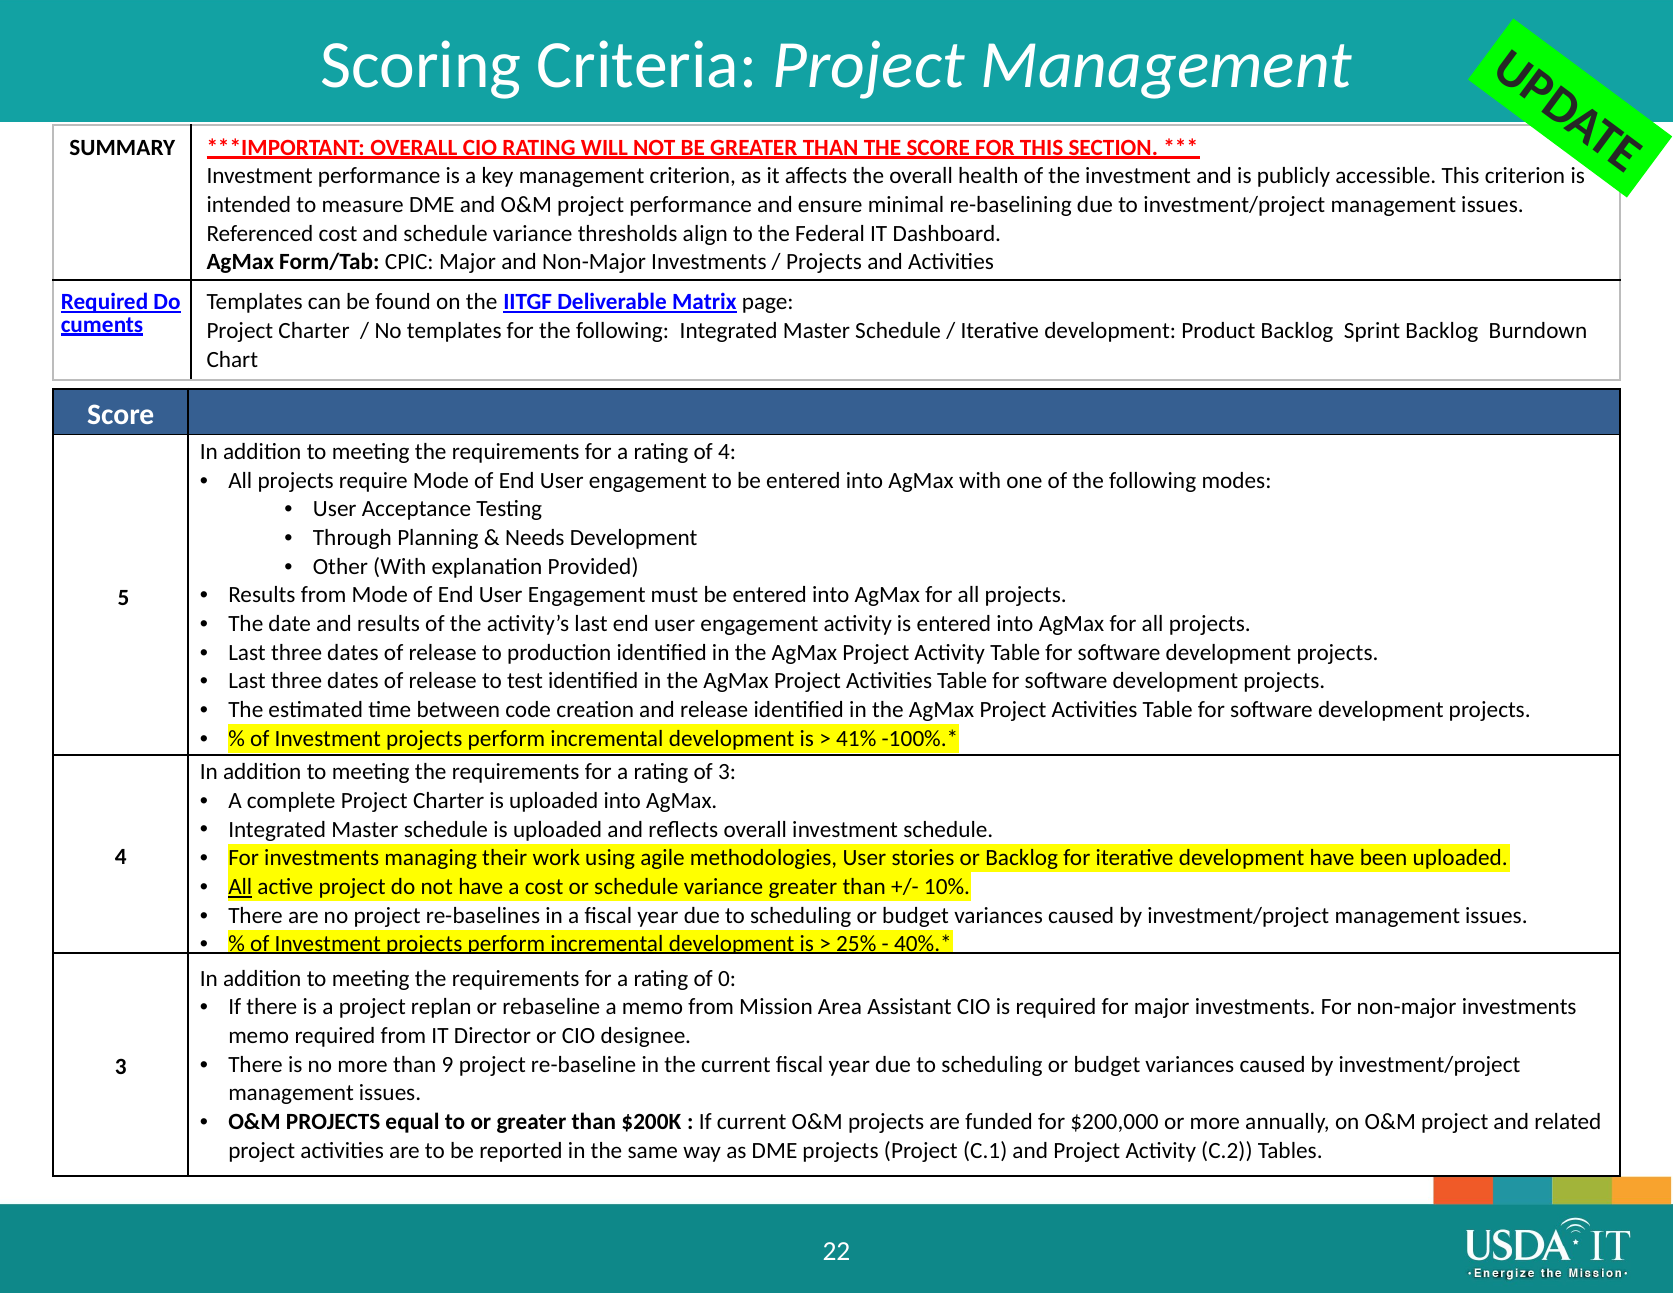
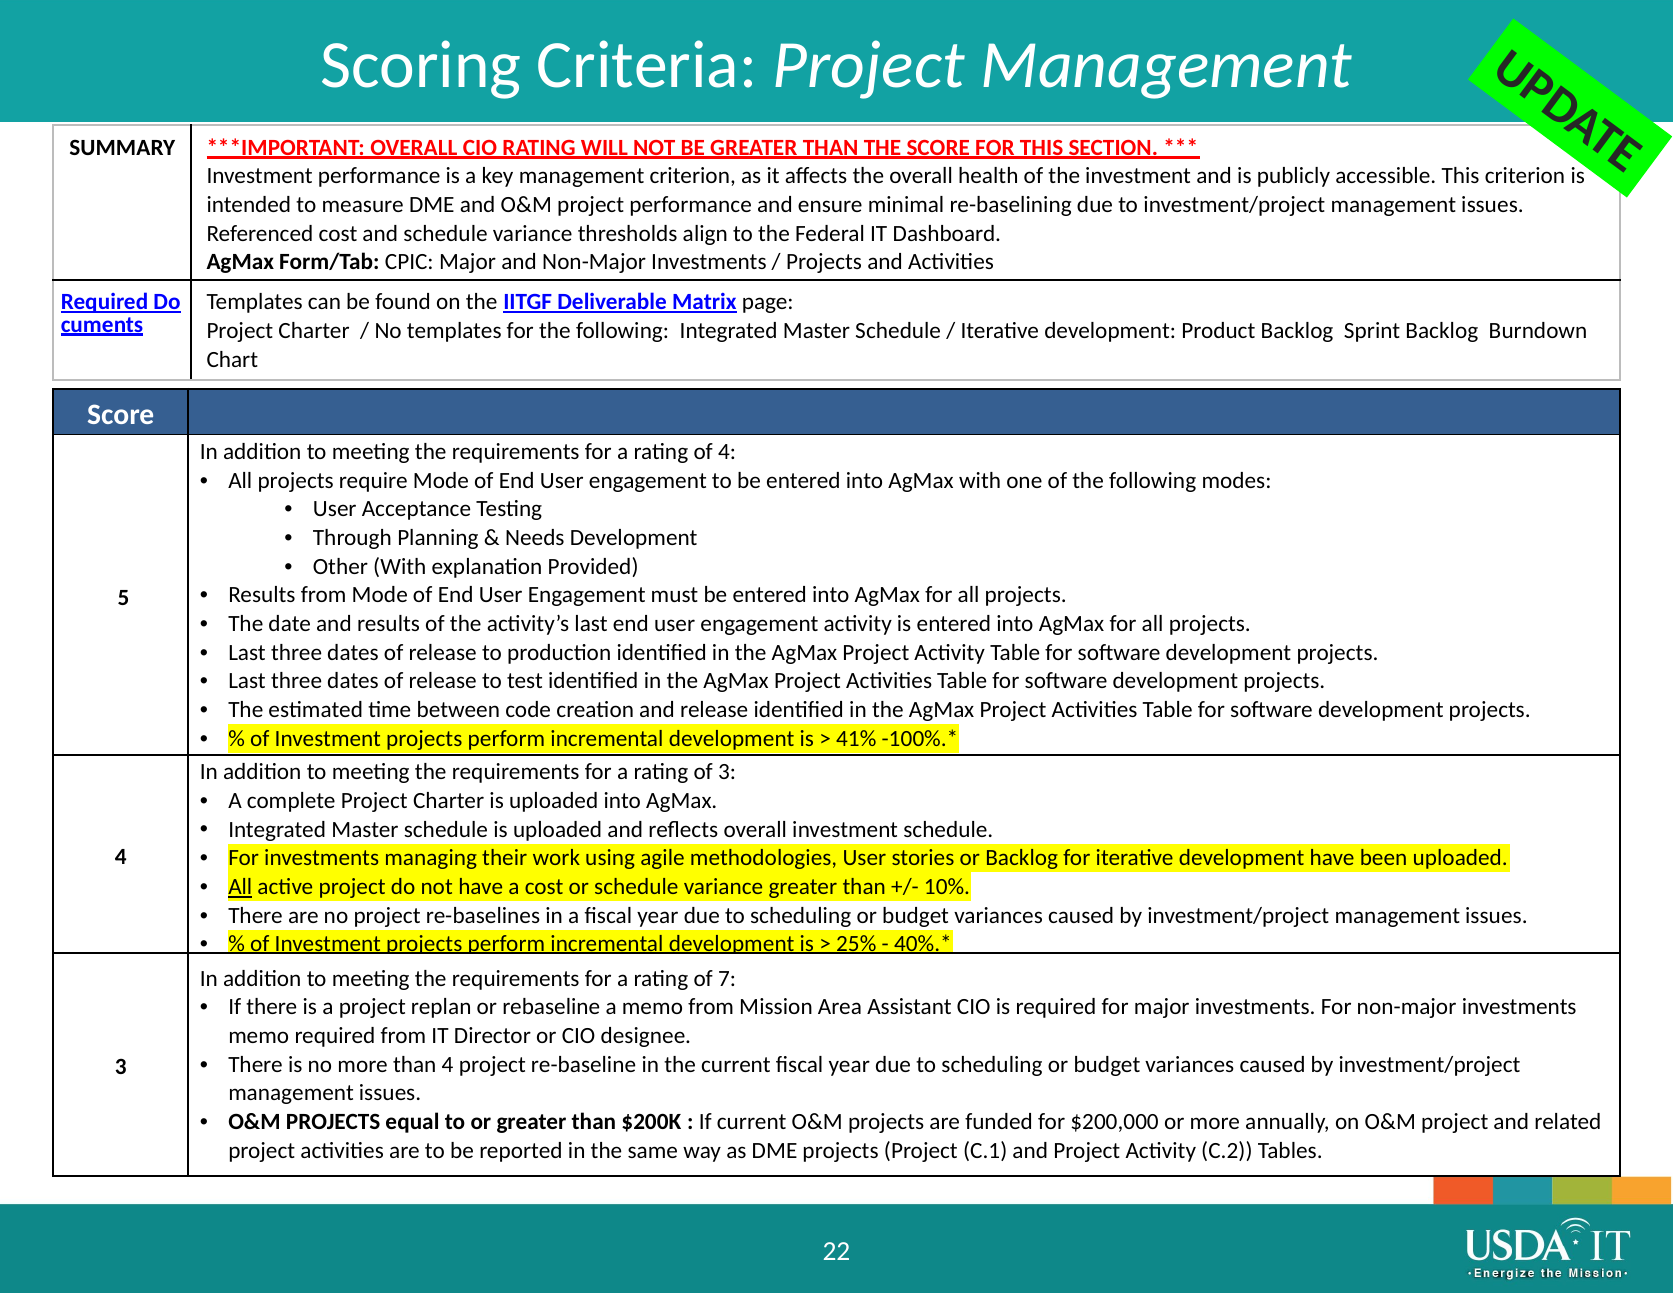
0: 0 -> 7
than 9: 9 -> 4
